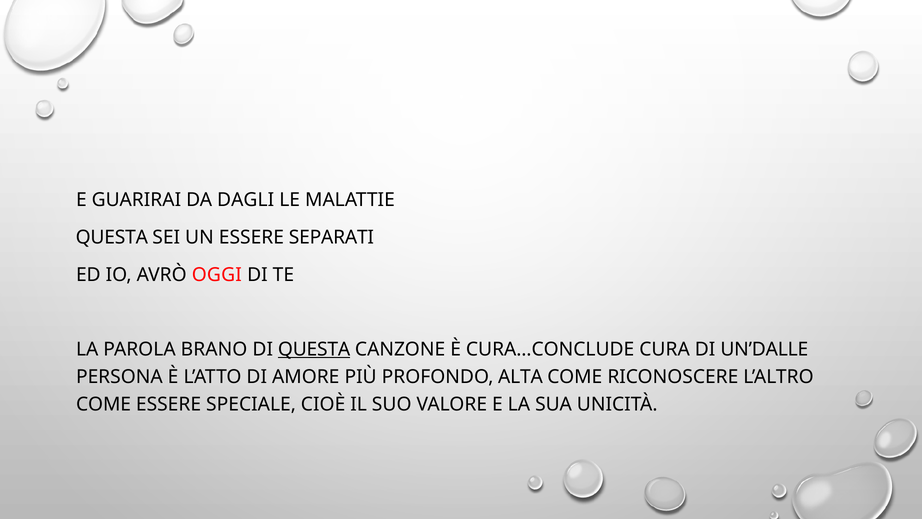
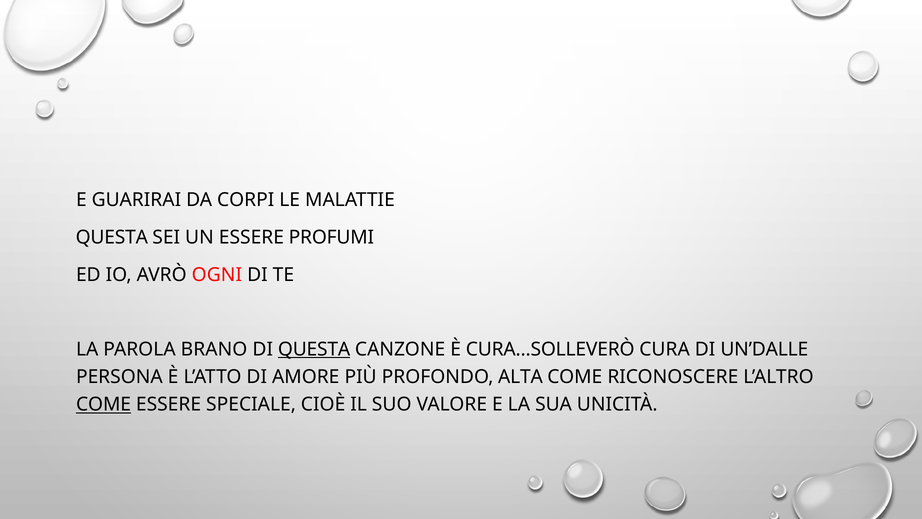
DAGLI: DAGLI -> CORPI
SEPARATI: SEPARATI -> PROFUMI
OGGI: OGGI -> OGNI
CURA…CONCLUDE: CURA…CONCLUDE -> CURA…SOLLEVERÒ
COME at (104, 404) underline: none -> present
